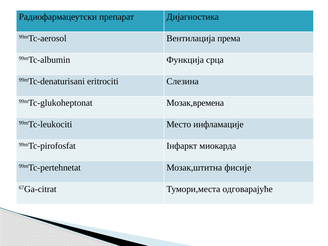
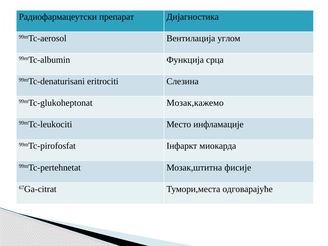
према: према -> углом
Мозак,времена: Мозак,времена -> Мозак,кажемо
